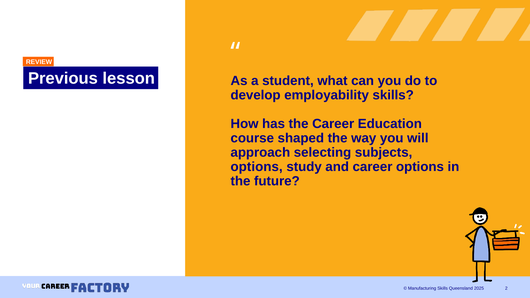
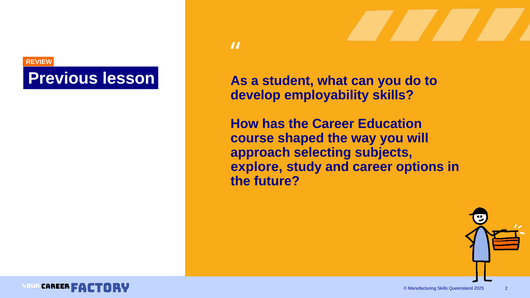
options at (257, 167): options -> explore
